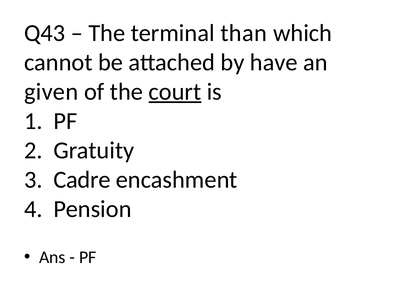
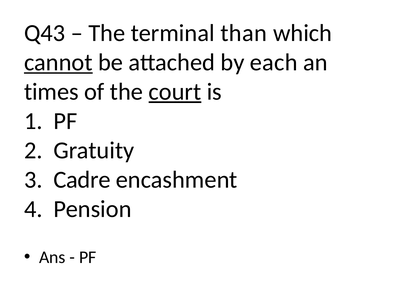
cannot underline: none -> present
have: have -> each
given: given -> times
